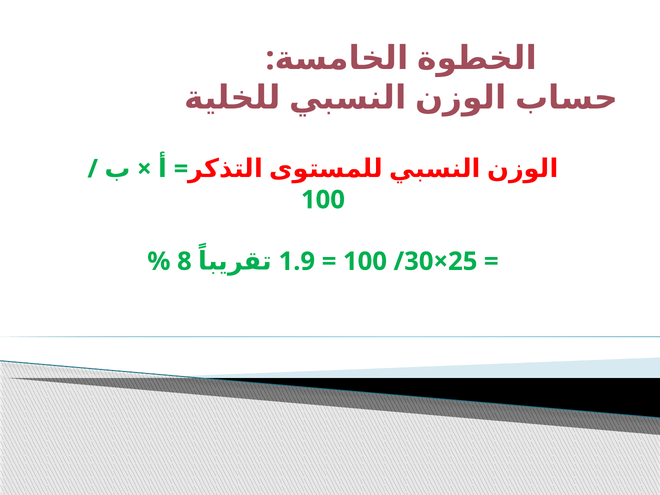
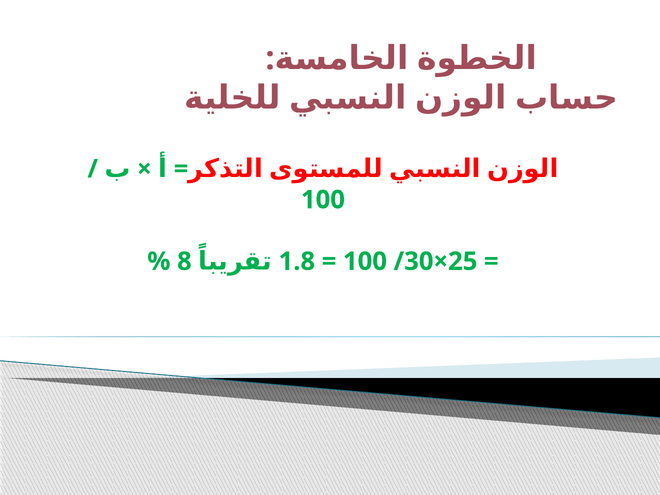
1.9: 1.9 -> 1.8
